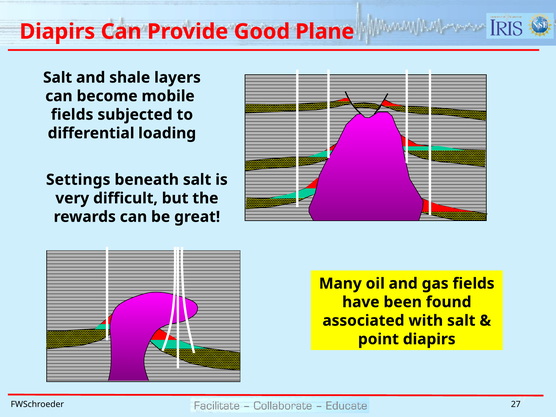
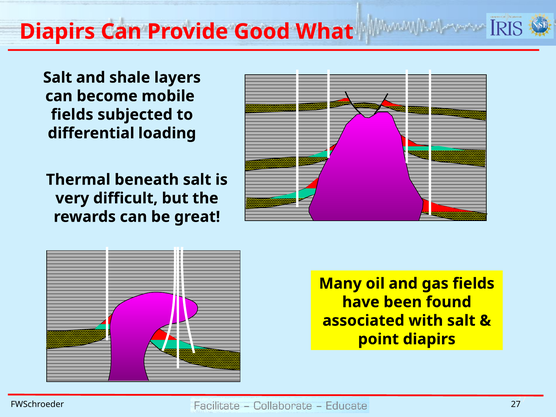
Plane: Plane -> What
Settings: Settings -> Thermal
